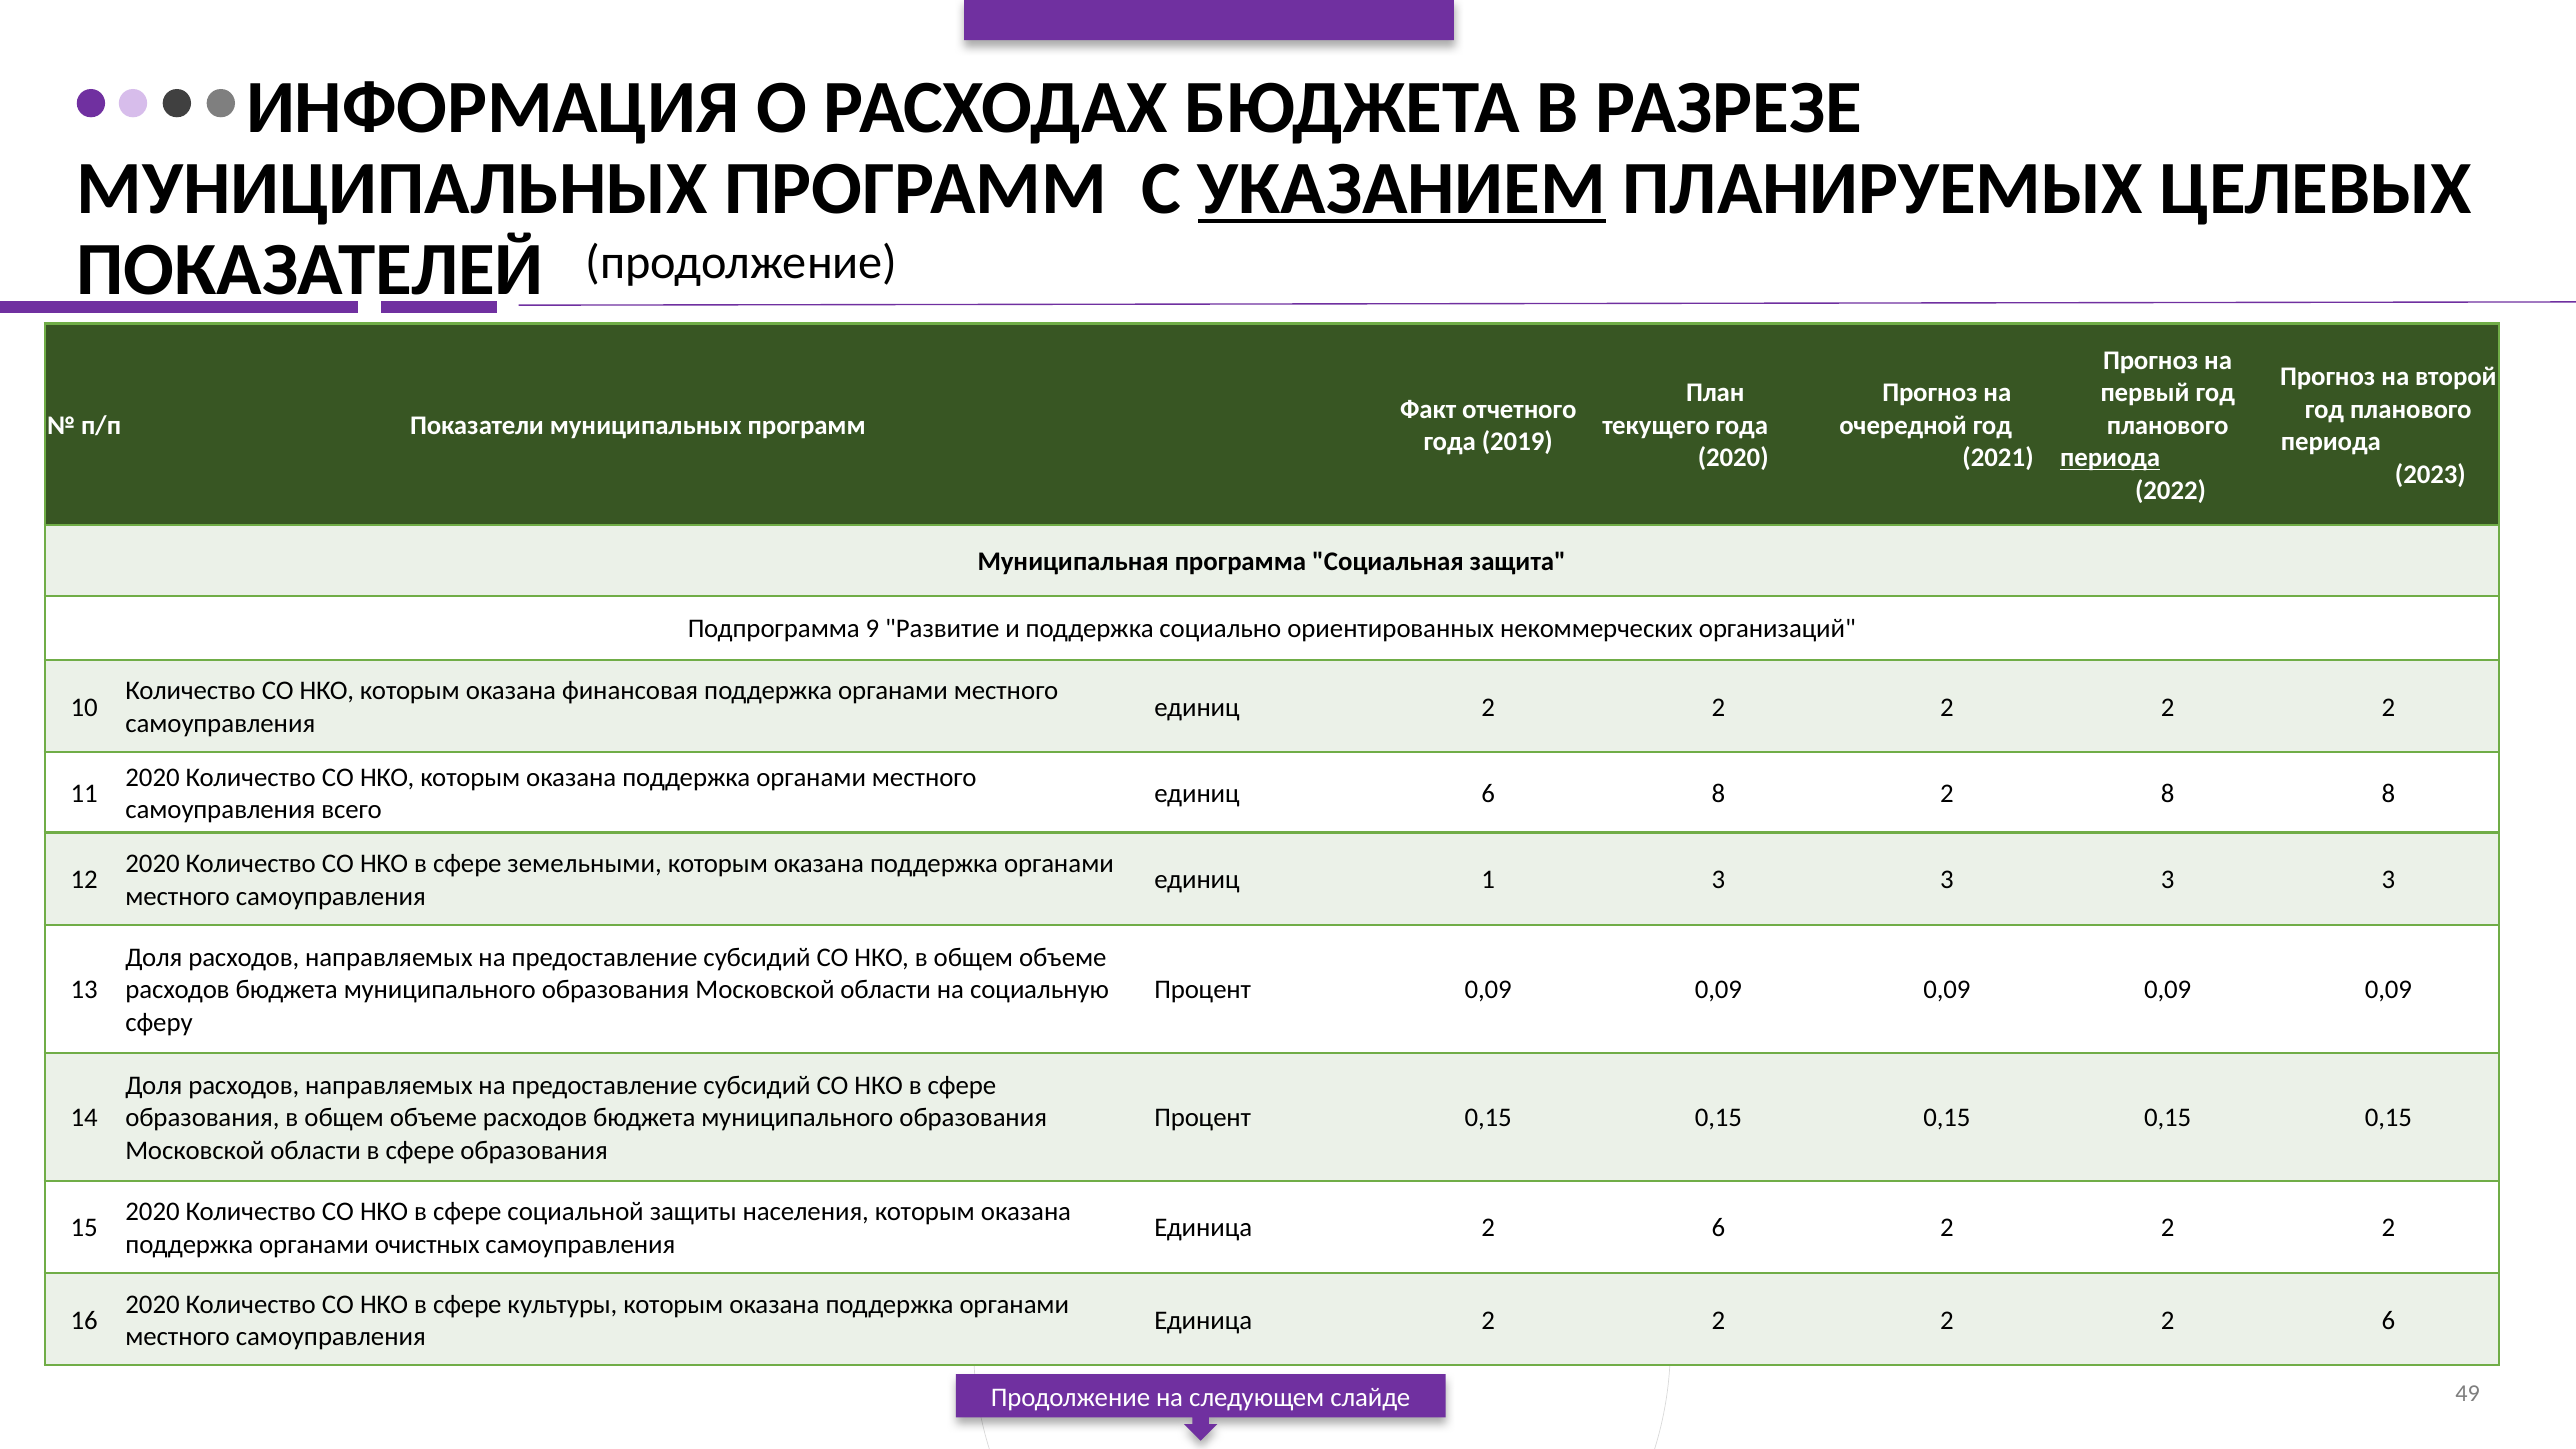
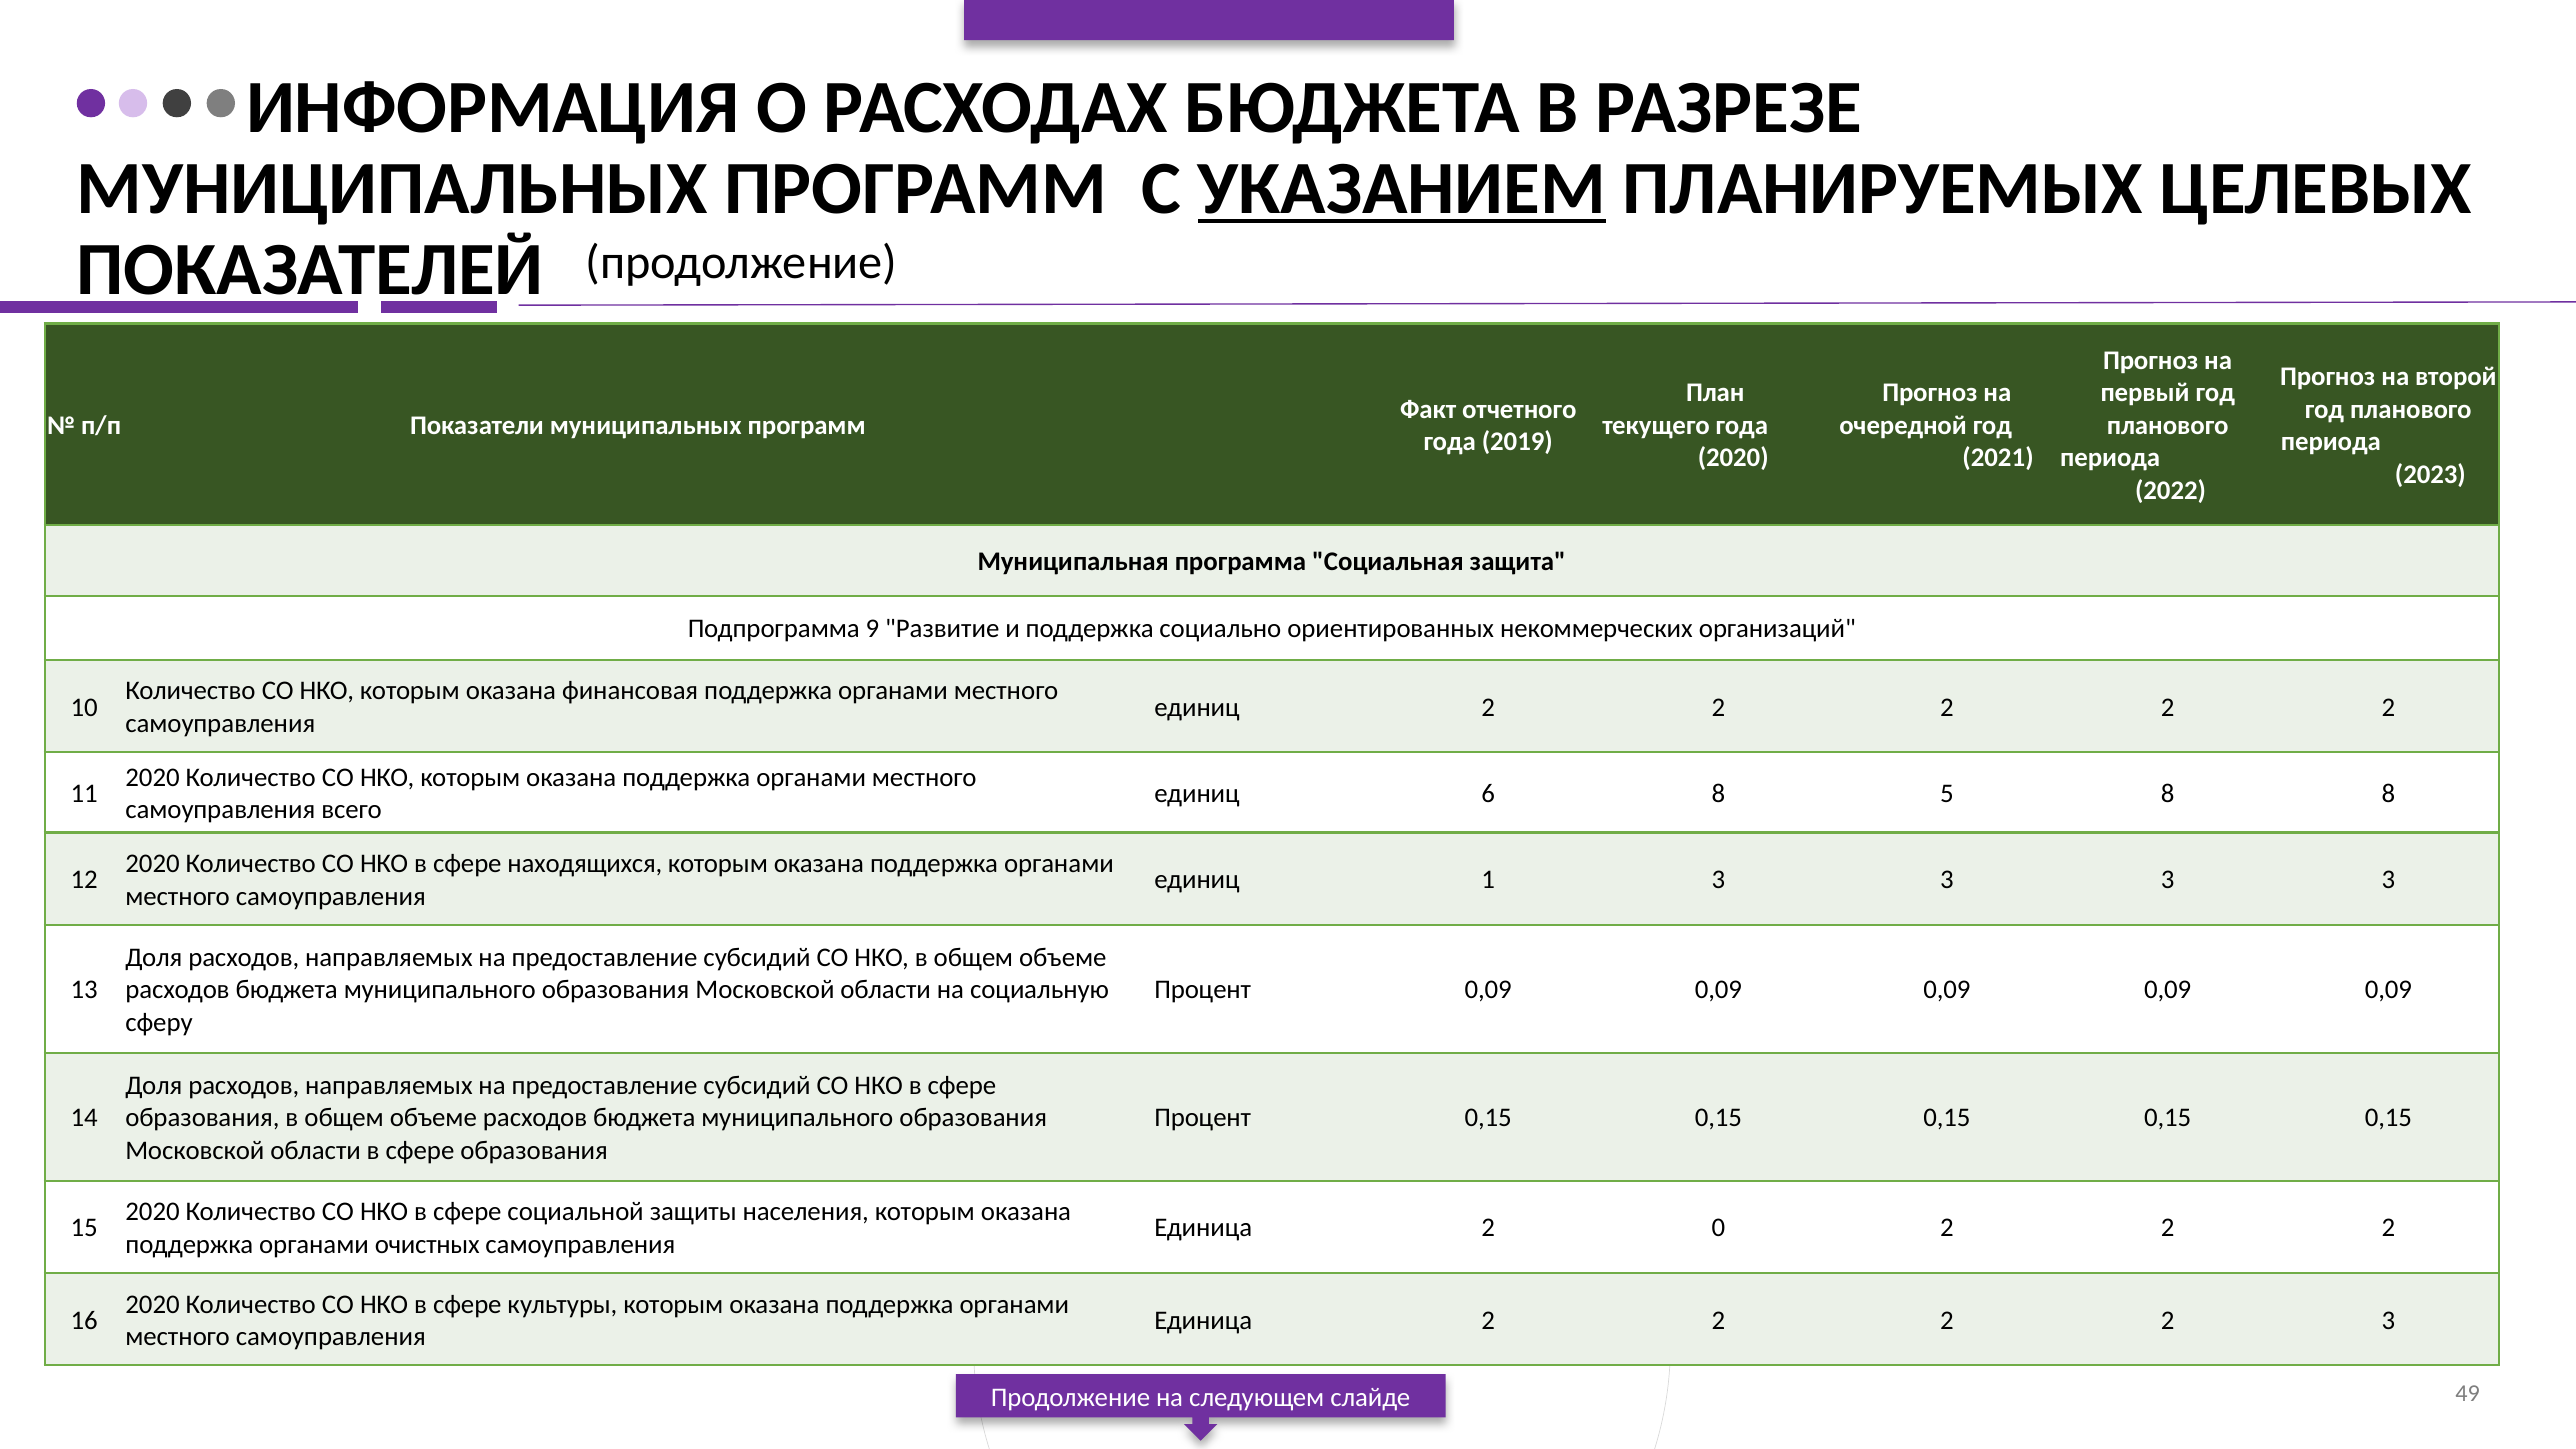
периода at (2110, 458) underline: present -> none
8 2: 2 -> 5
земельными: земельными -> находящихся
Единица 2 6: 6 -> 0
2 2 6: 6 -> 3
